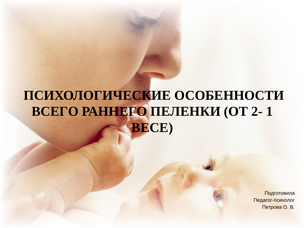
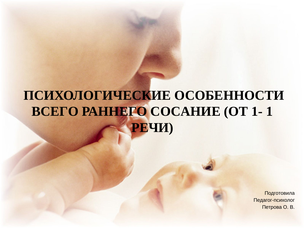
ПЕЛЕНКИ: ПЕЛЕНКИ -> СОСАНИЕ
2-: 2- -> 1-
ВЕСЕ: ВЕСЕ -> РЕЧИ
